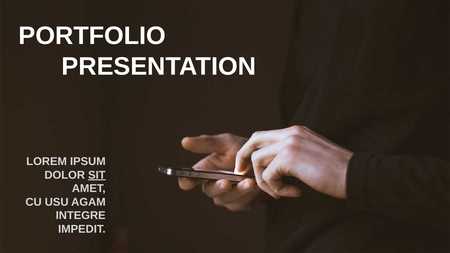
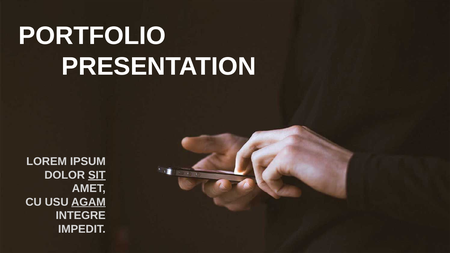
AGAM underline: none -> present
